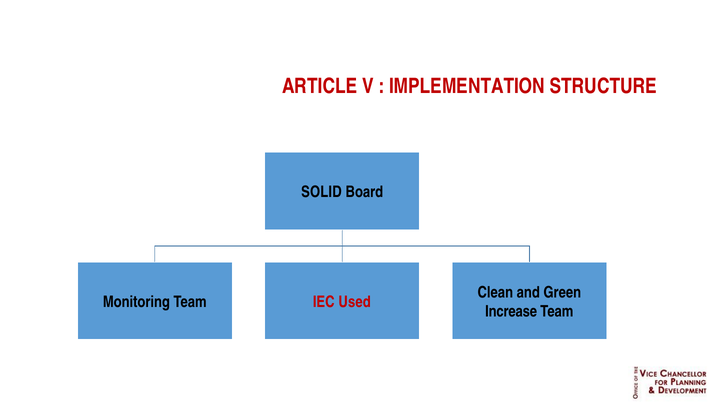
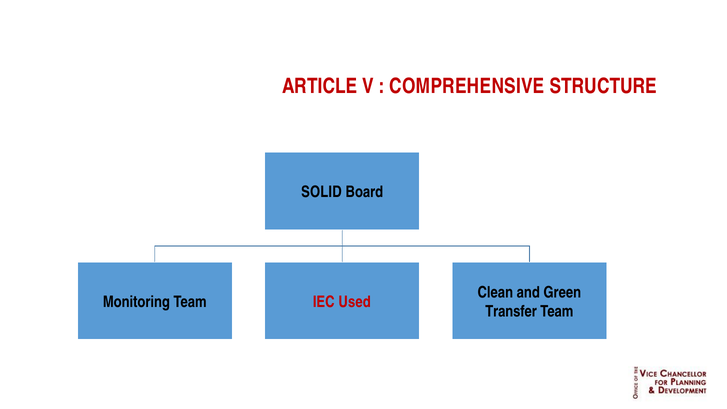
IMPLEMENTATION: IMPLEMENTATION -> COMPREHENSIVE
Increase: Increase -> Transfer
